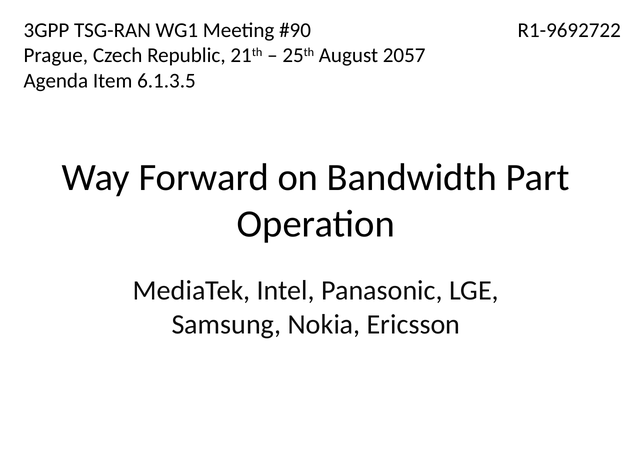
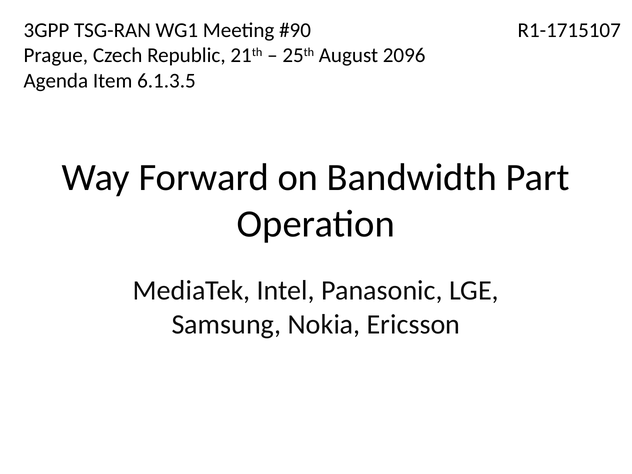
R1-9692722: R1-9692722 -> R1-1715107
2057: 2057 -> 2096
